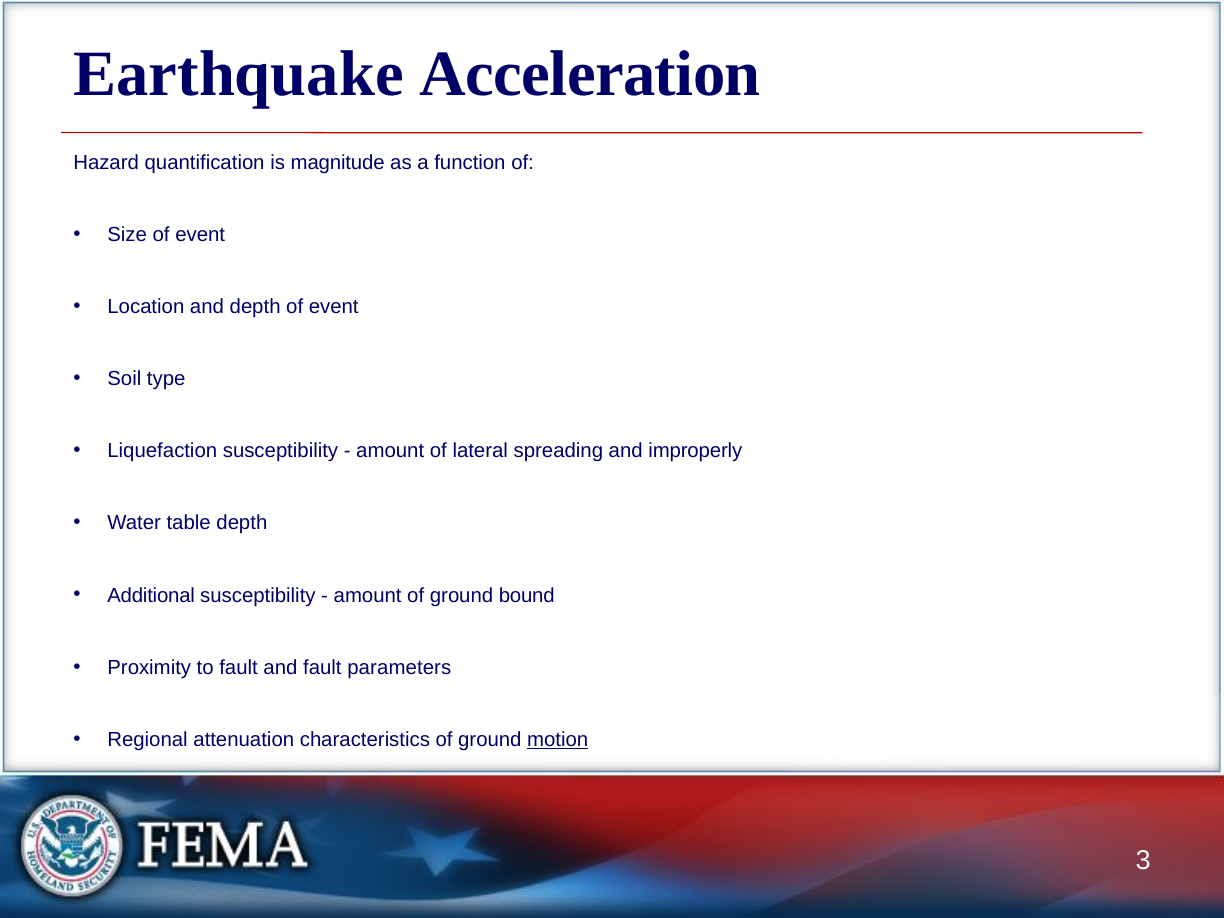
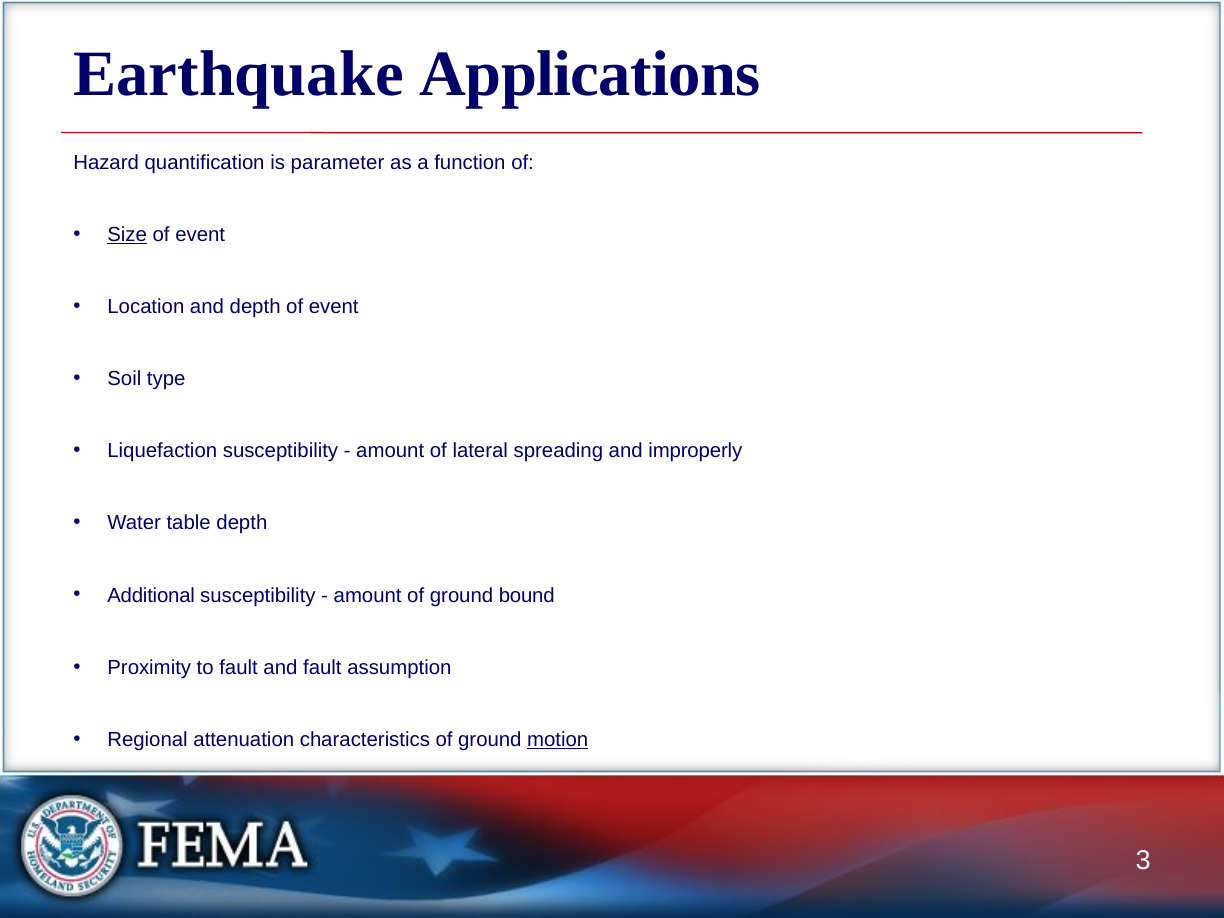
Acceleration: Acceleration -> Applications
magnitude: magnitude -> parameter
Size underline: none -> present
parameters: parameters -> assumption
